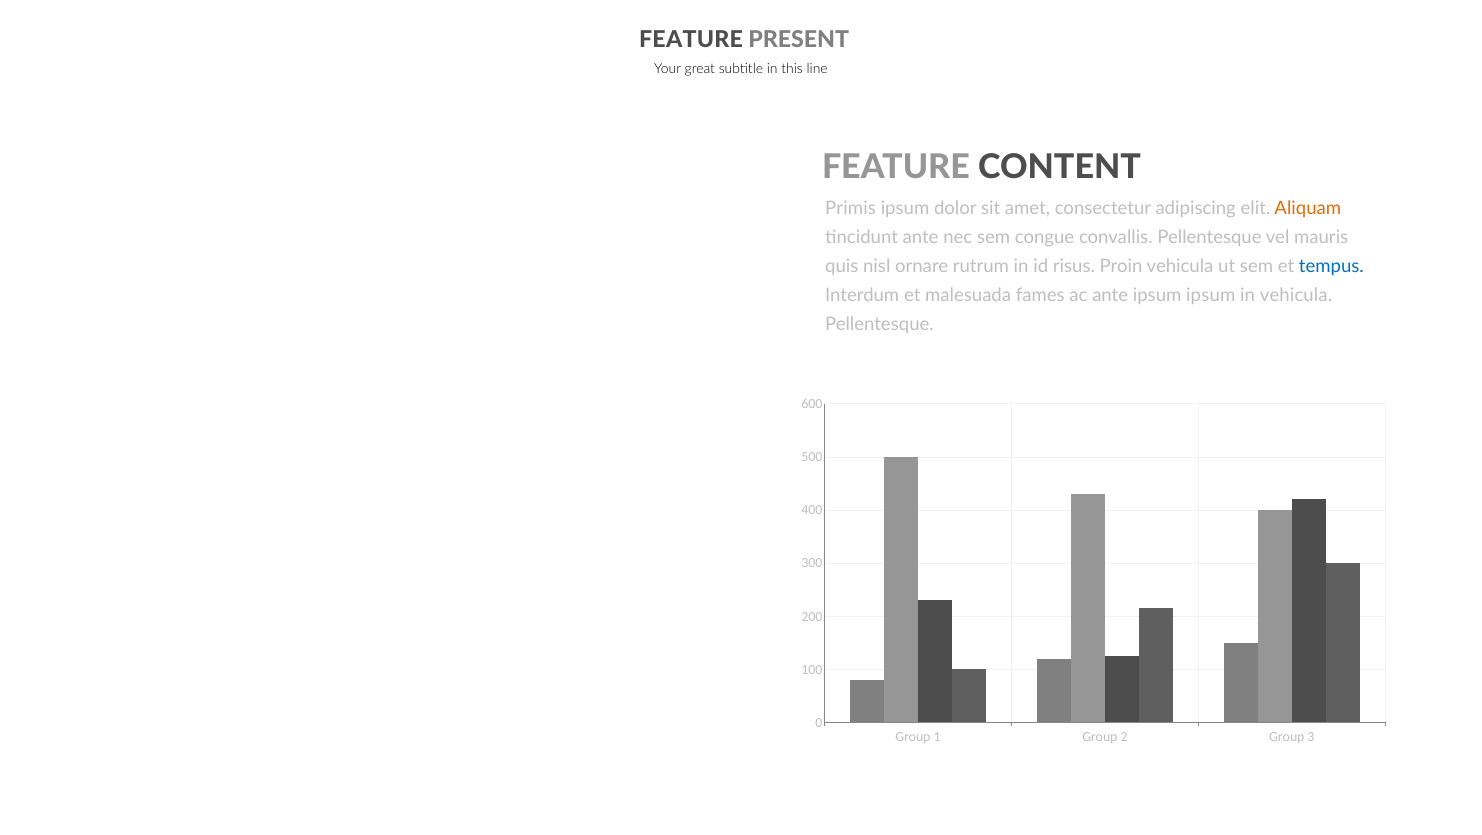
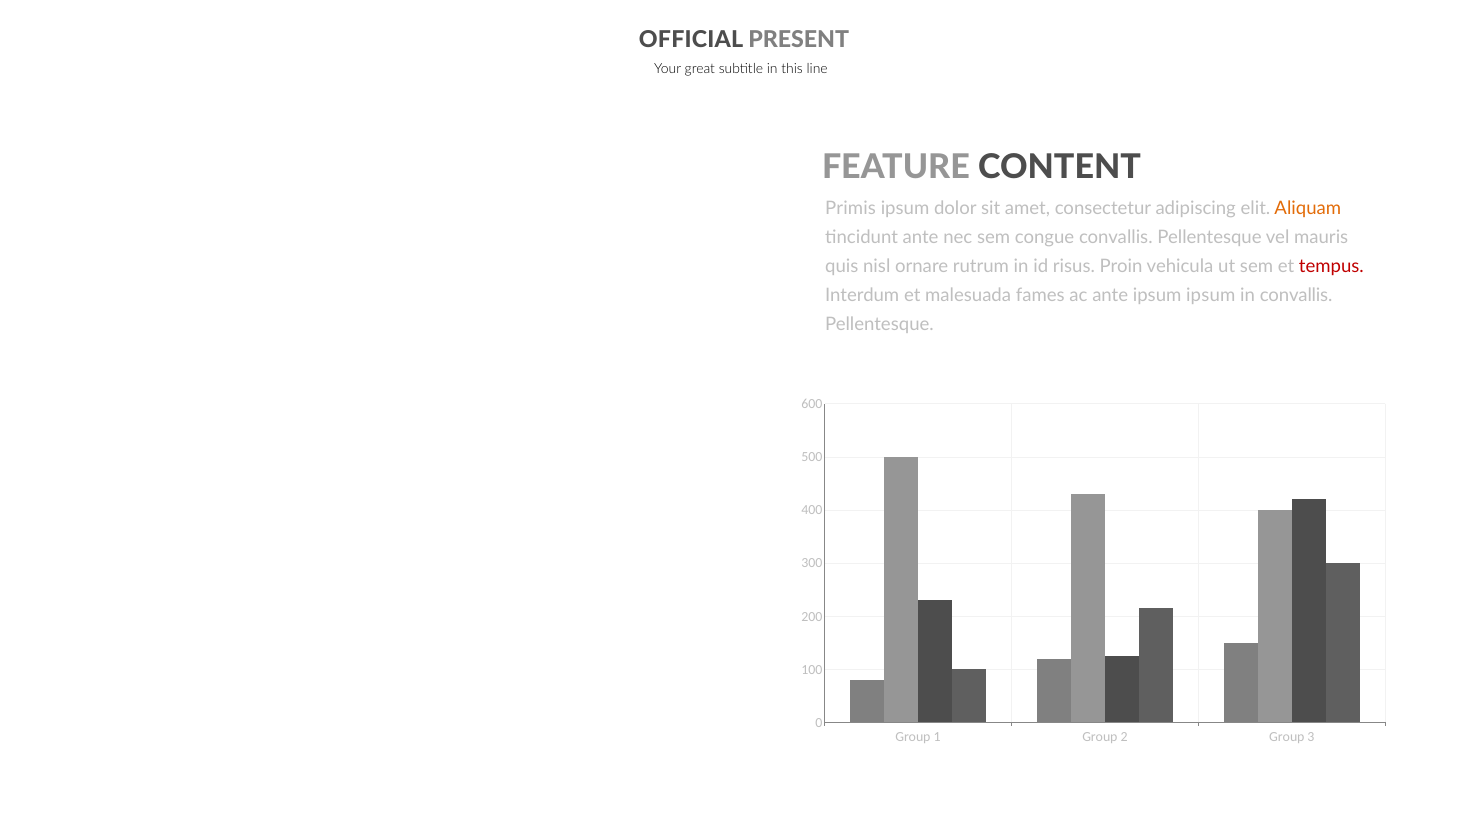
FEATURE at (691, 40): FEATURE -> OFFICIAL
tempus colour: blue -> red
in vehicula: vehicula -> convallis
